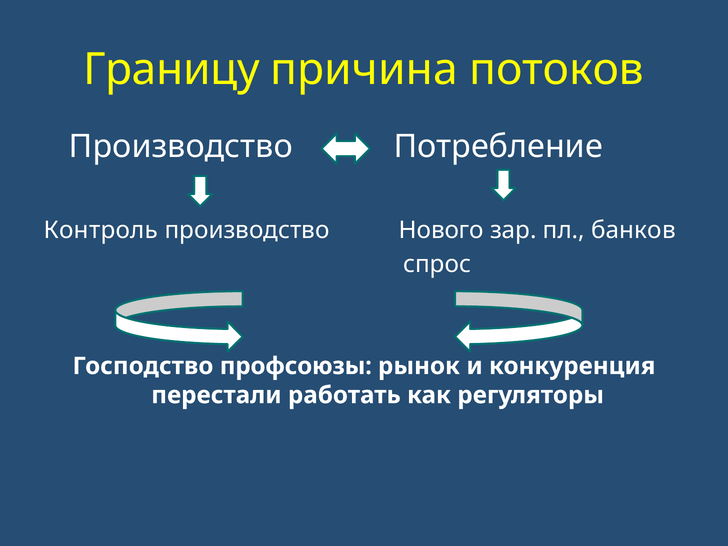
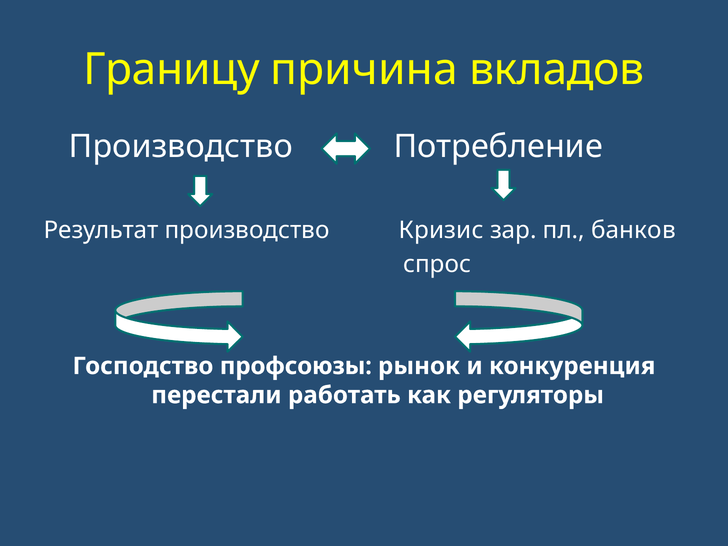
потоков: потоков -> вкладов
Контроль: Контроль -> Результат
Нового: Нового -> Кризис
